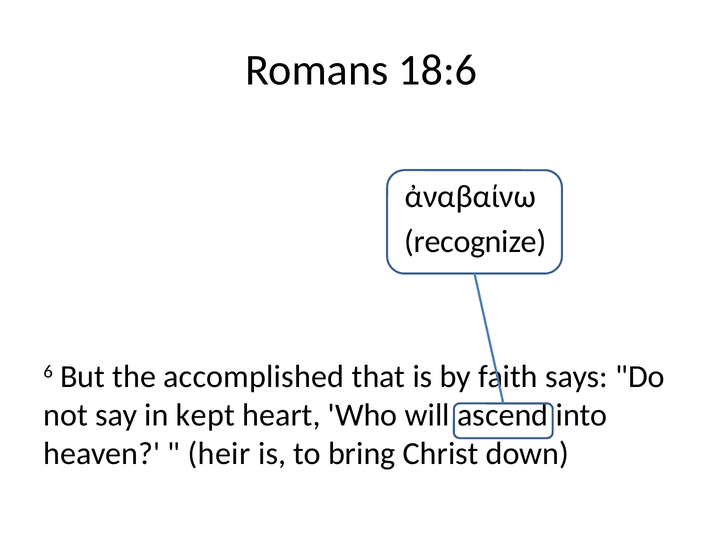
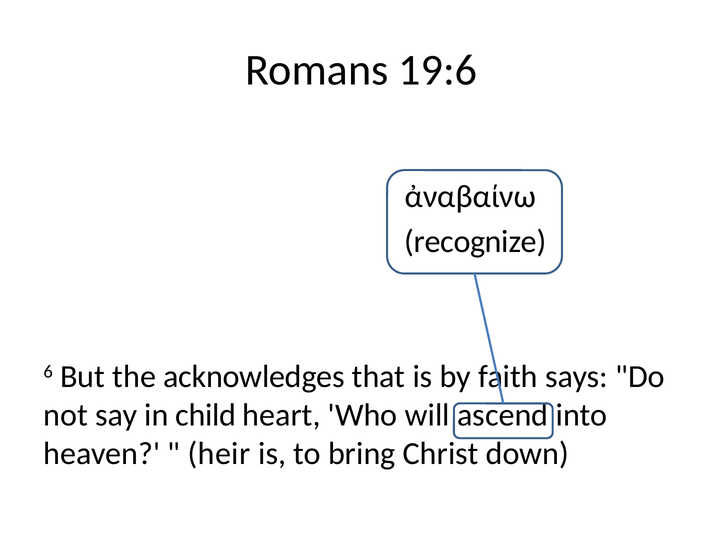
18:6: 18:6 -> 19:6
accomplished: accomplished -> acknowledges
kept: kept -> child
